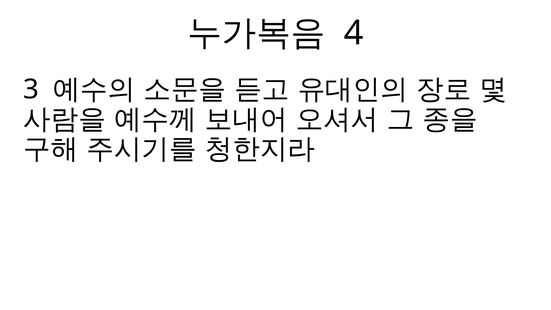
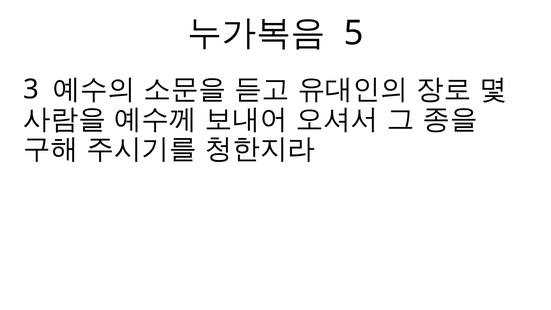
4: 4 -> 5
